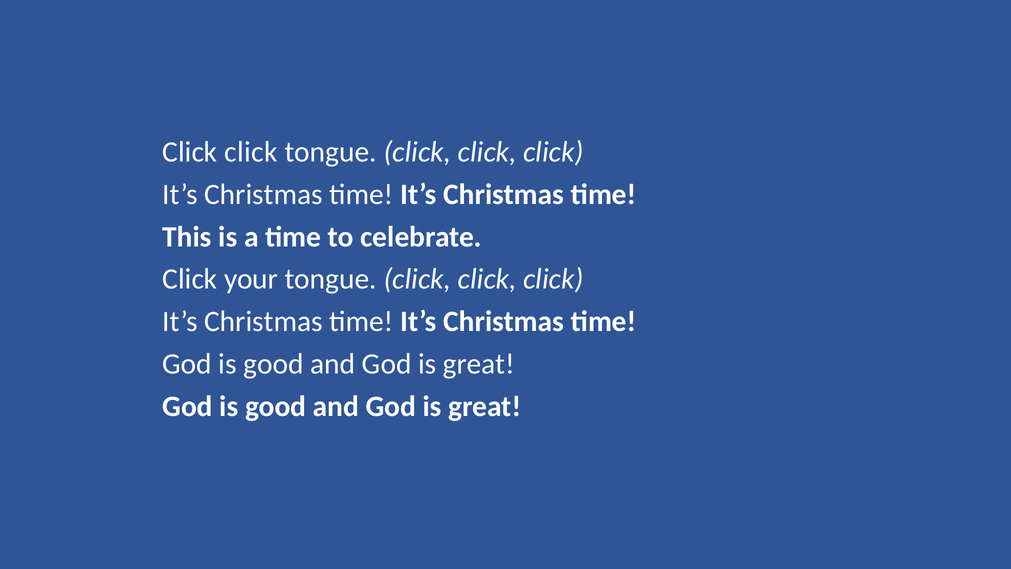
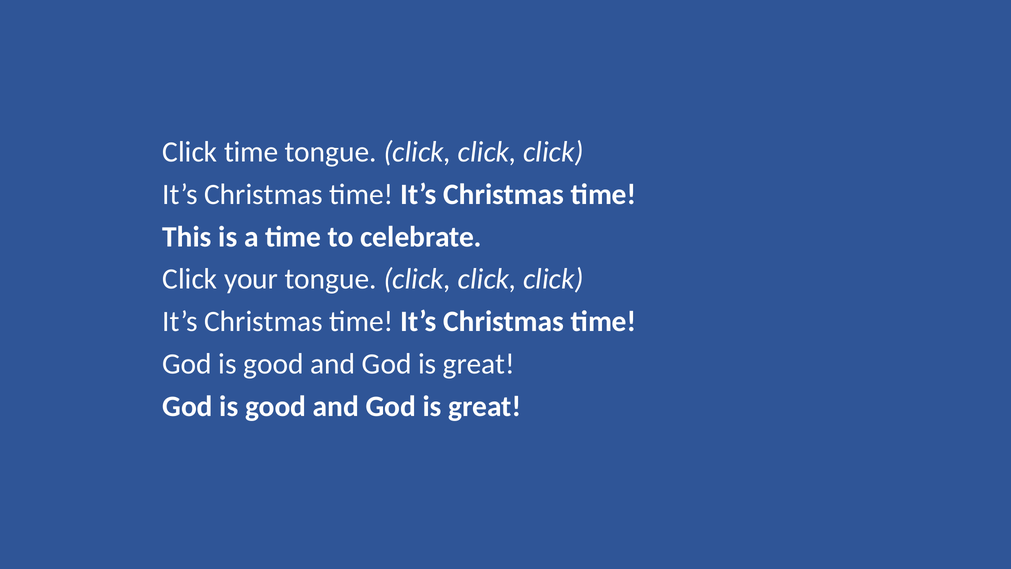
click at (251, 152): click -> time
